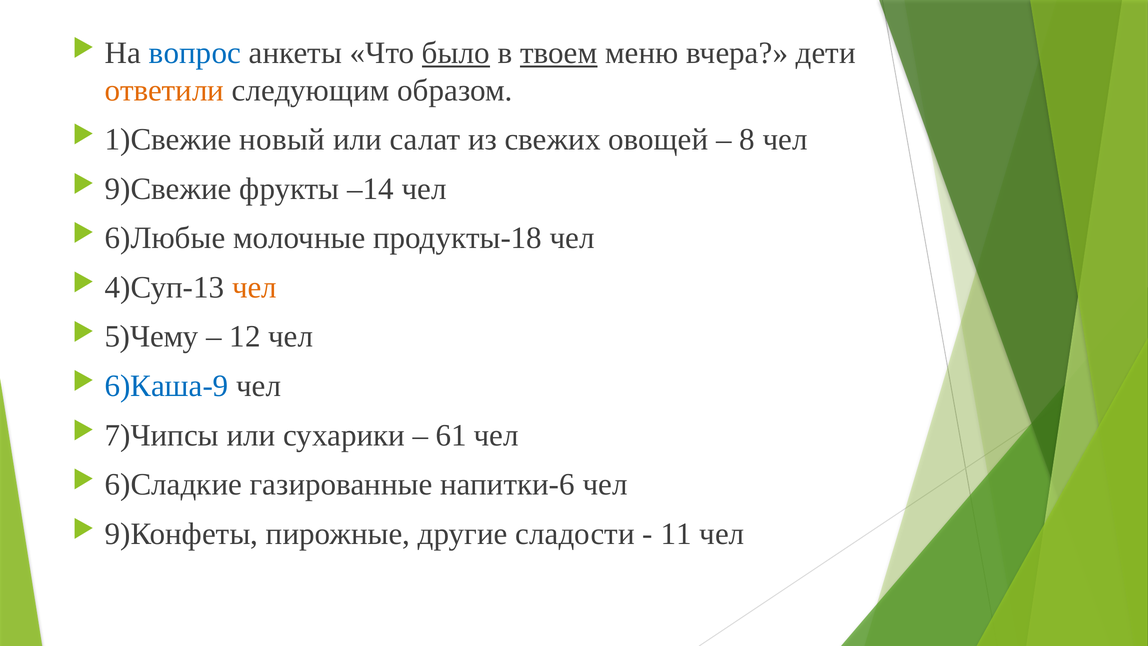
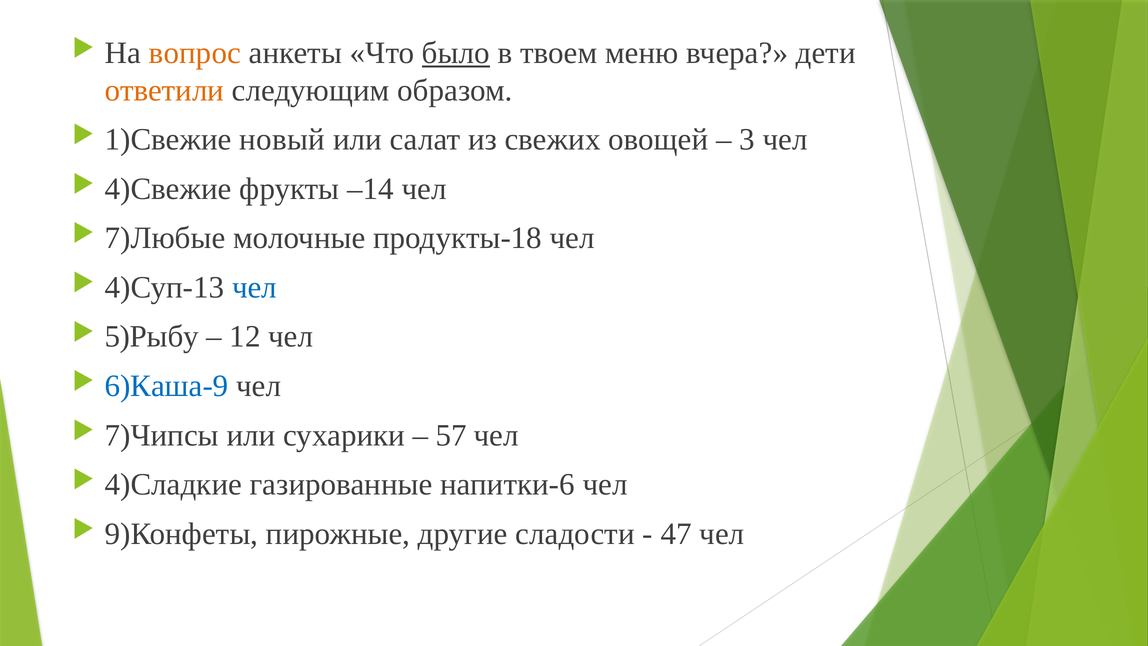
вопрос colour: blue -> orange
твоем underline: present -> none
8: 8 -> 3
9)Свежие: 9)Свежие -> 4)Свежие
6)Любые: 6)Любые -> 7)Любые
чел at (254, 287) colour: orange -> blue
5)Чему: 5)Чему -> 5)Рыбу
61: 61 -> 57
6)Сладкие: 6)Сладкие -> 4)Сладкие
11: 11 -> 47
